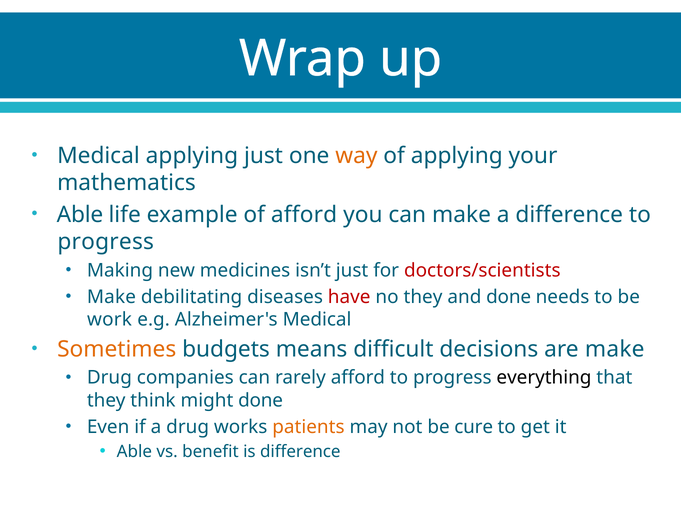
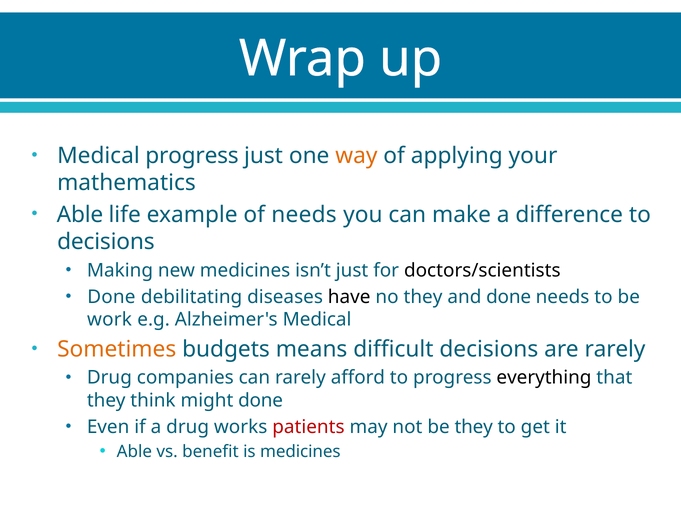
Medical applying: applying -> progress
of afford: afford -> needs
progress at (106, 242): progress -> decisions
doctors/scientists colour: red -> black
Make at (111, 297): Make -> Done
have colour: red -> black
are make: make -> rarely
patients colour: orange -> red
be cure: cure -> they
is difference: difference -> medicines
